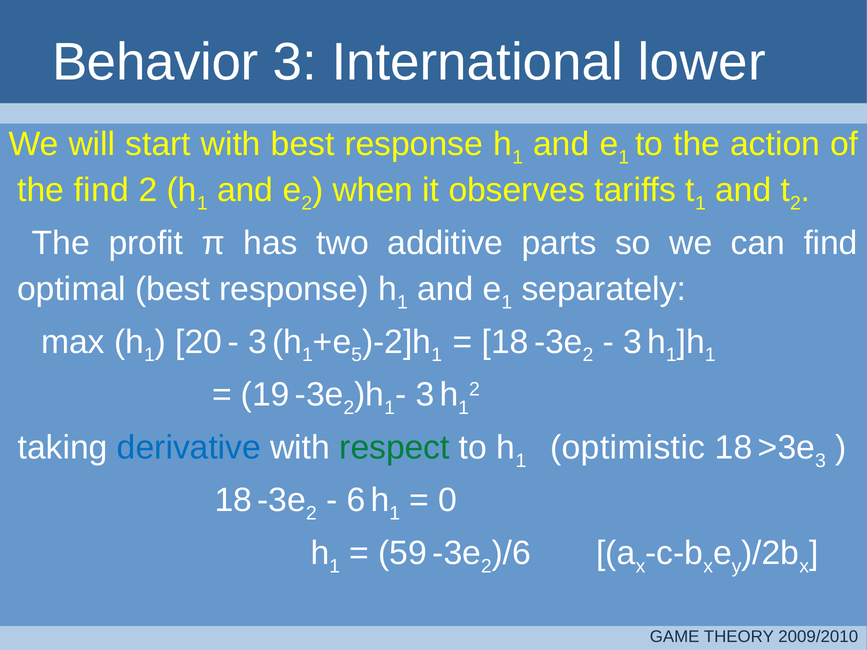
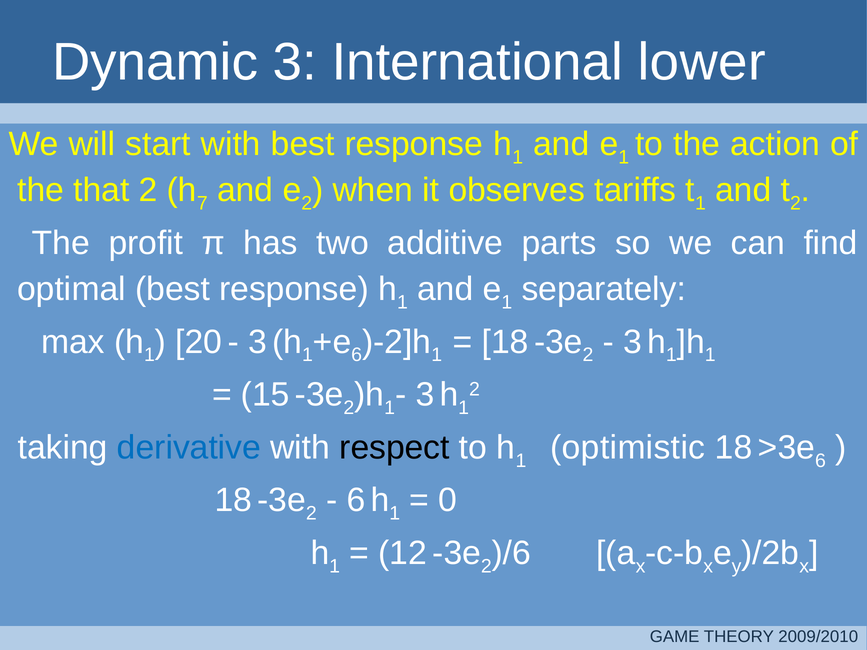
Behavior: Behavior -> Dynamic
the find: find -> that
1 at (202, 204): 1 -> 7
5 at (357, 355): 5 -> 6
19: 19 -> 15
respect colour: green -> black
3 at (820, 461): 3 -> 6
59: 59 -> 12
